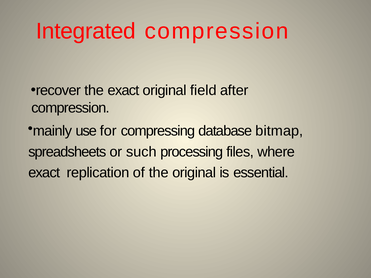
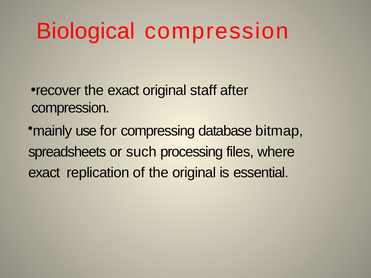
Integrated: Integrated -> Biological
field: field -> staff
